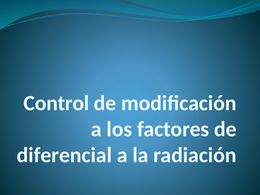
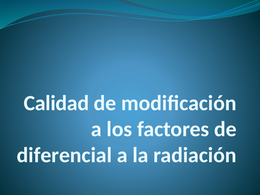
Control: Control -> Calidad
